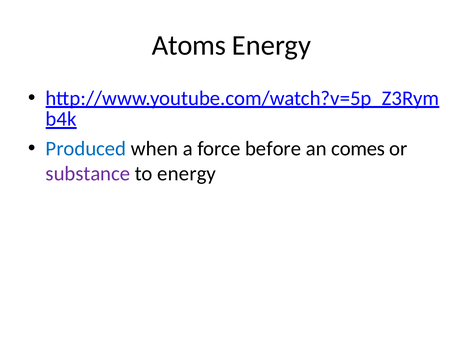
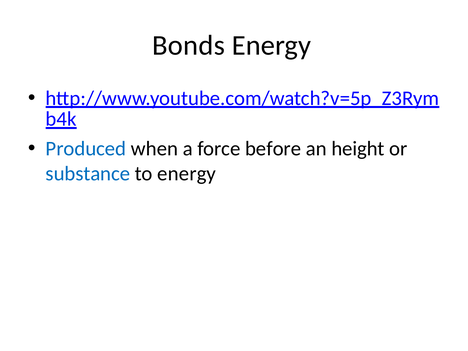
Atoms: Atoms -> Bonds
comes: comes -> height
substance colour: purple -> blue
